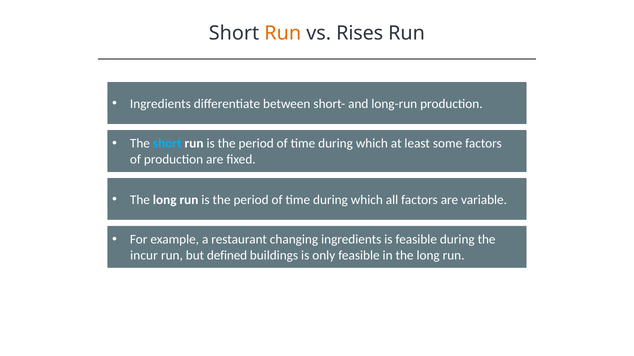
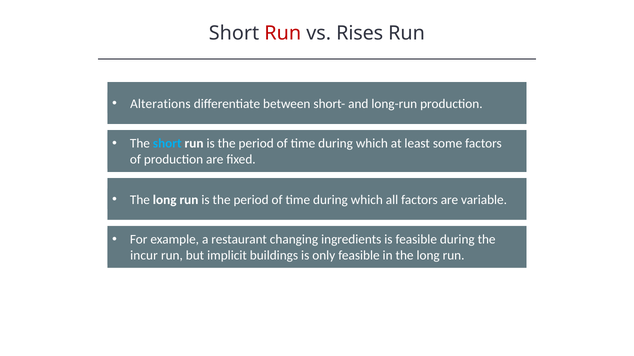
Run at (283, 33) colour: orange -> red
Ingredients at (160, 104): Ingredients -> Alterations
defined: defined -> implicit
